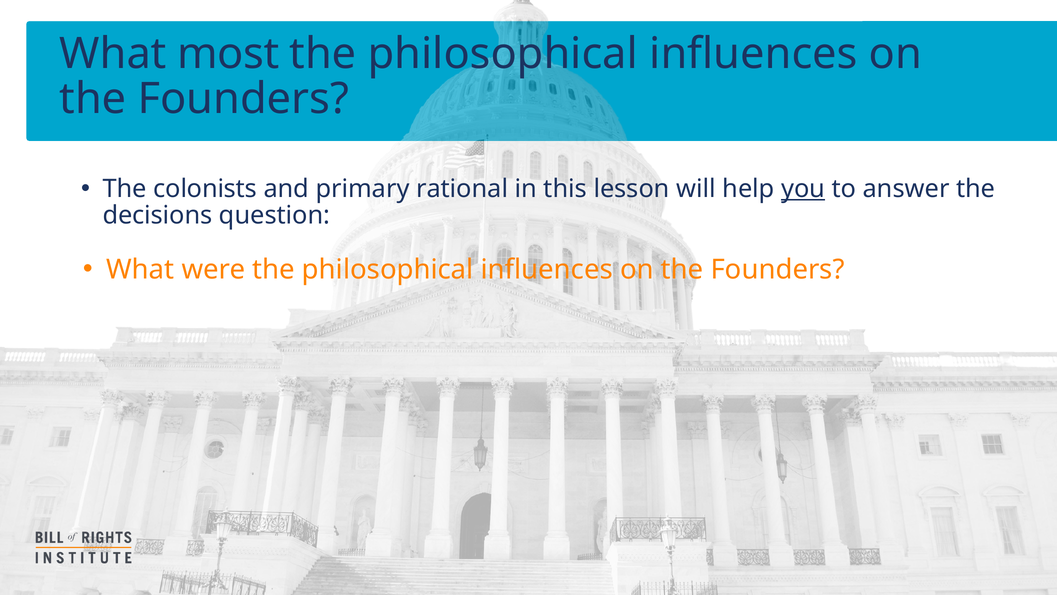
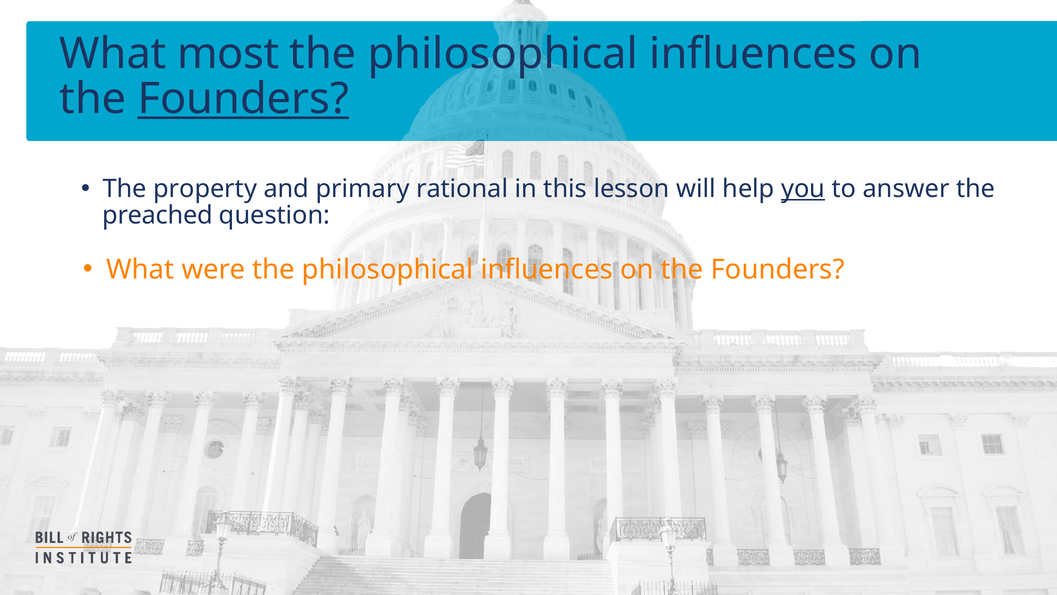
Founders at (243, 99) underline: none -> present
colonists: colonists -> property
decisions: decisions -> preached
